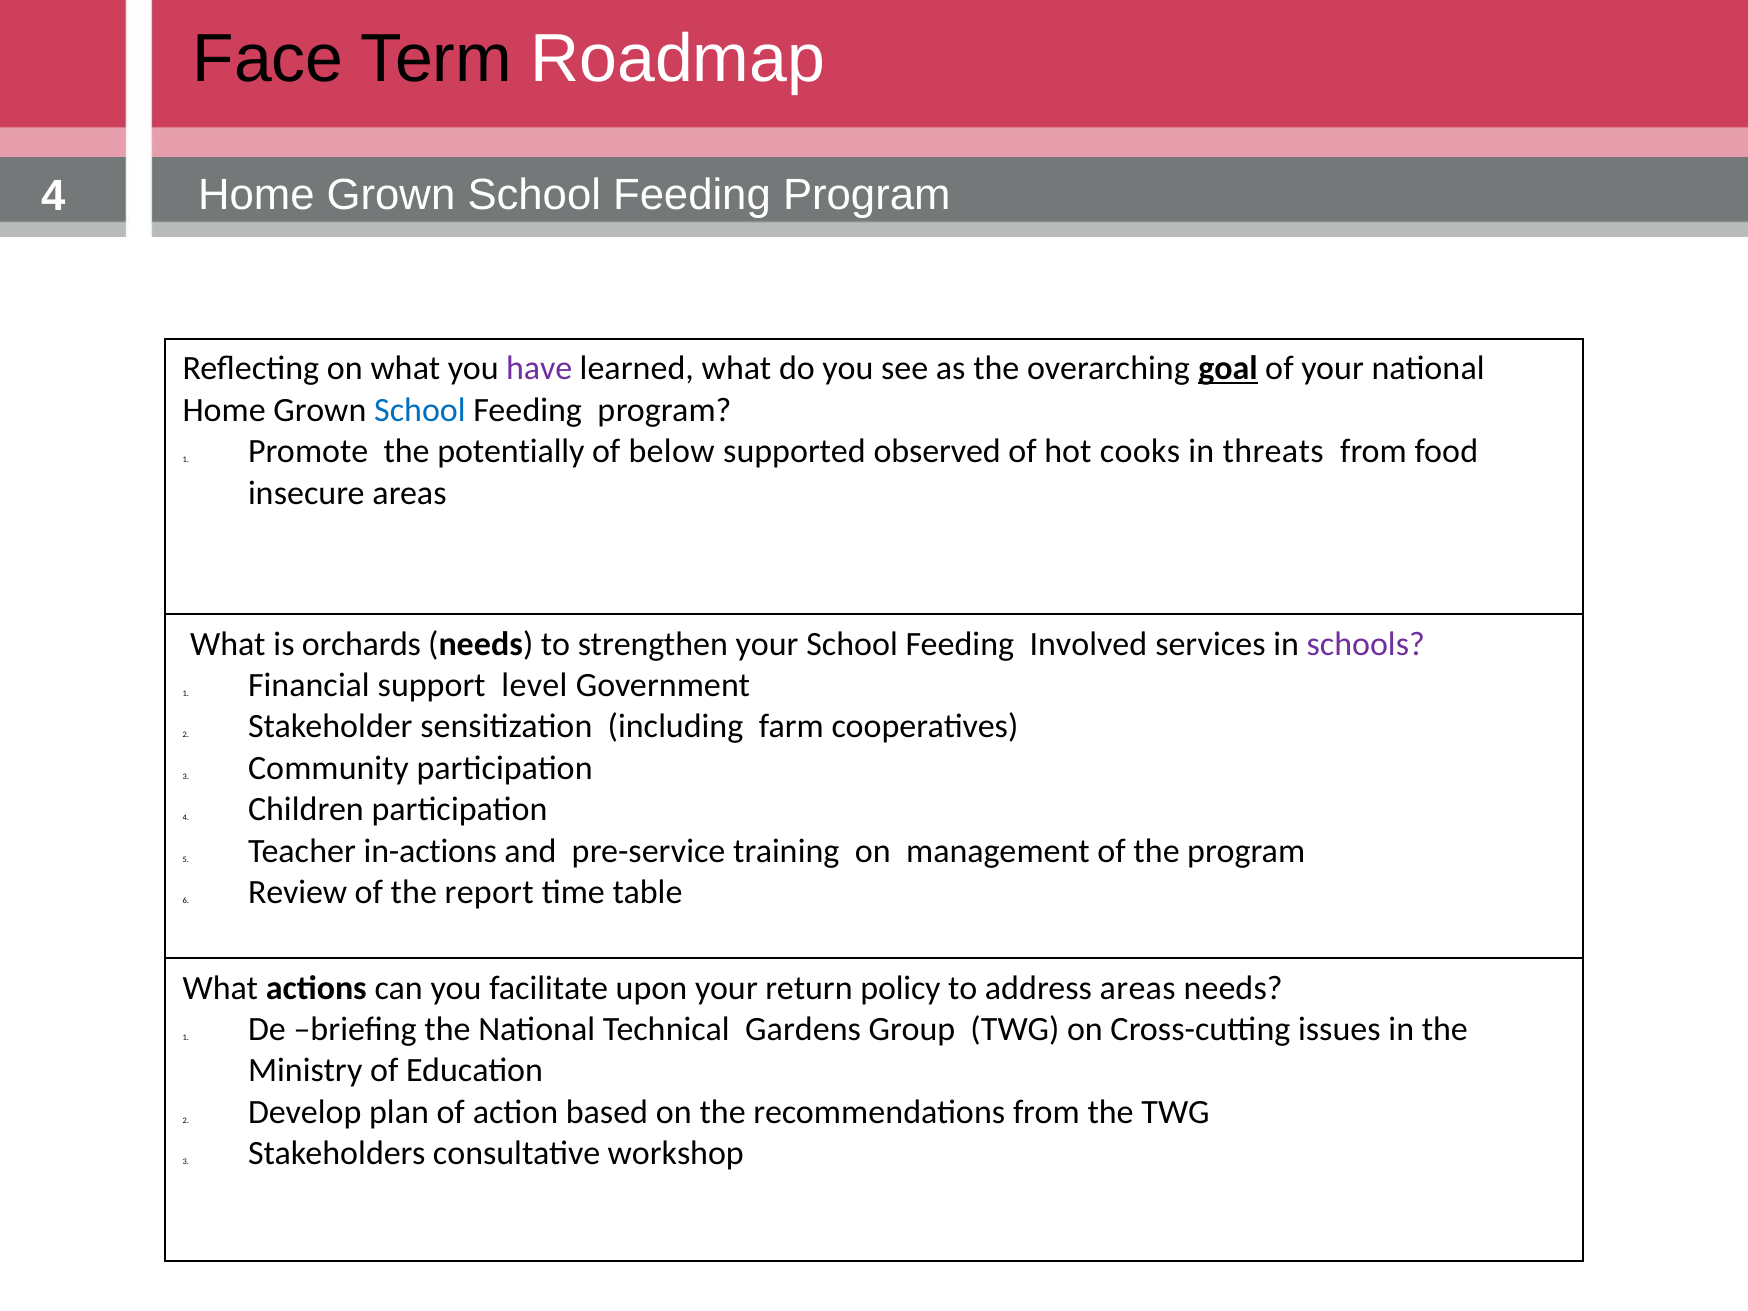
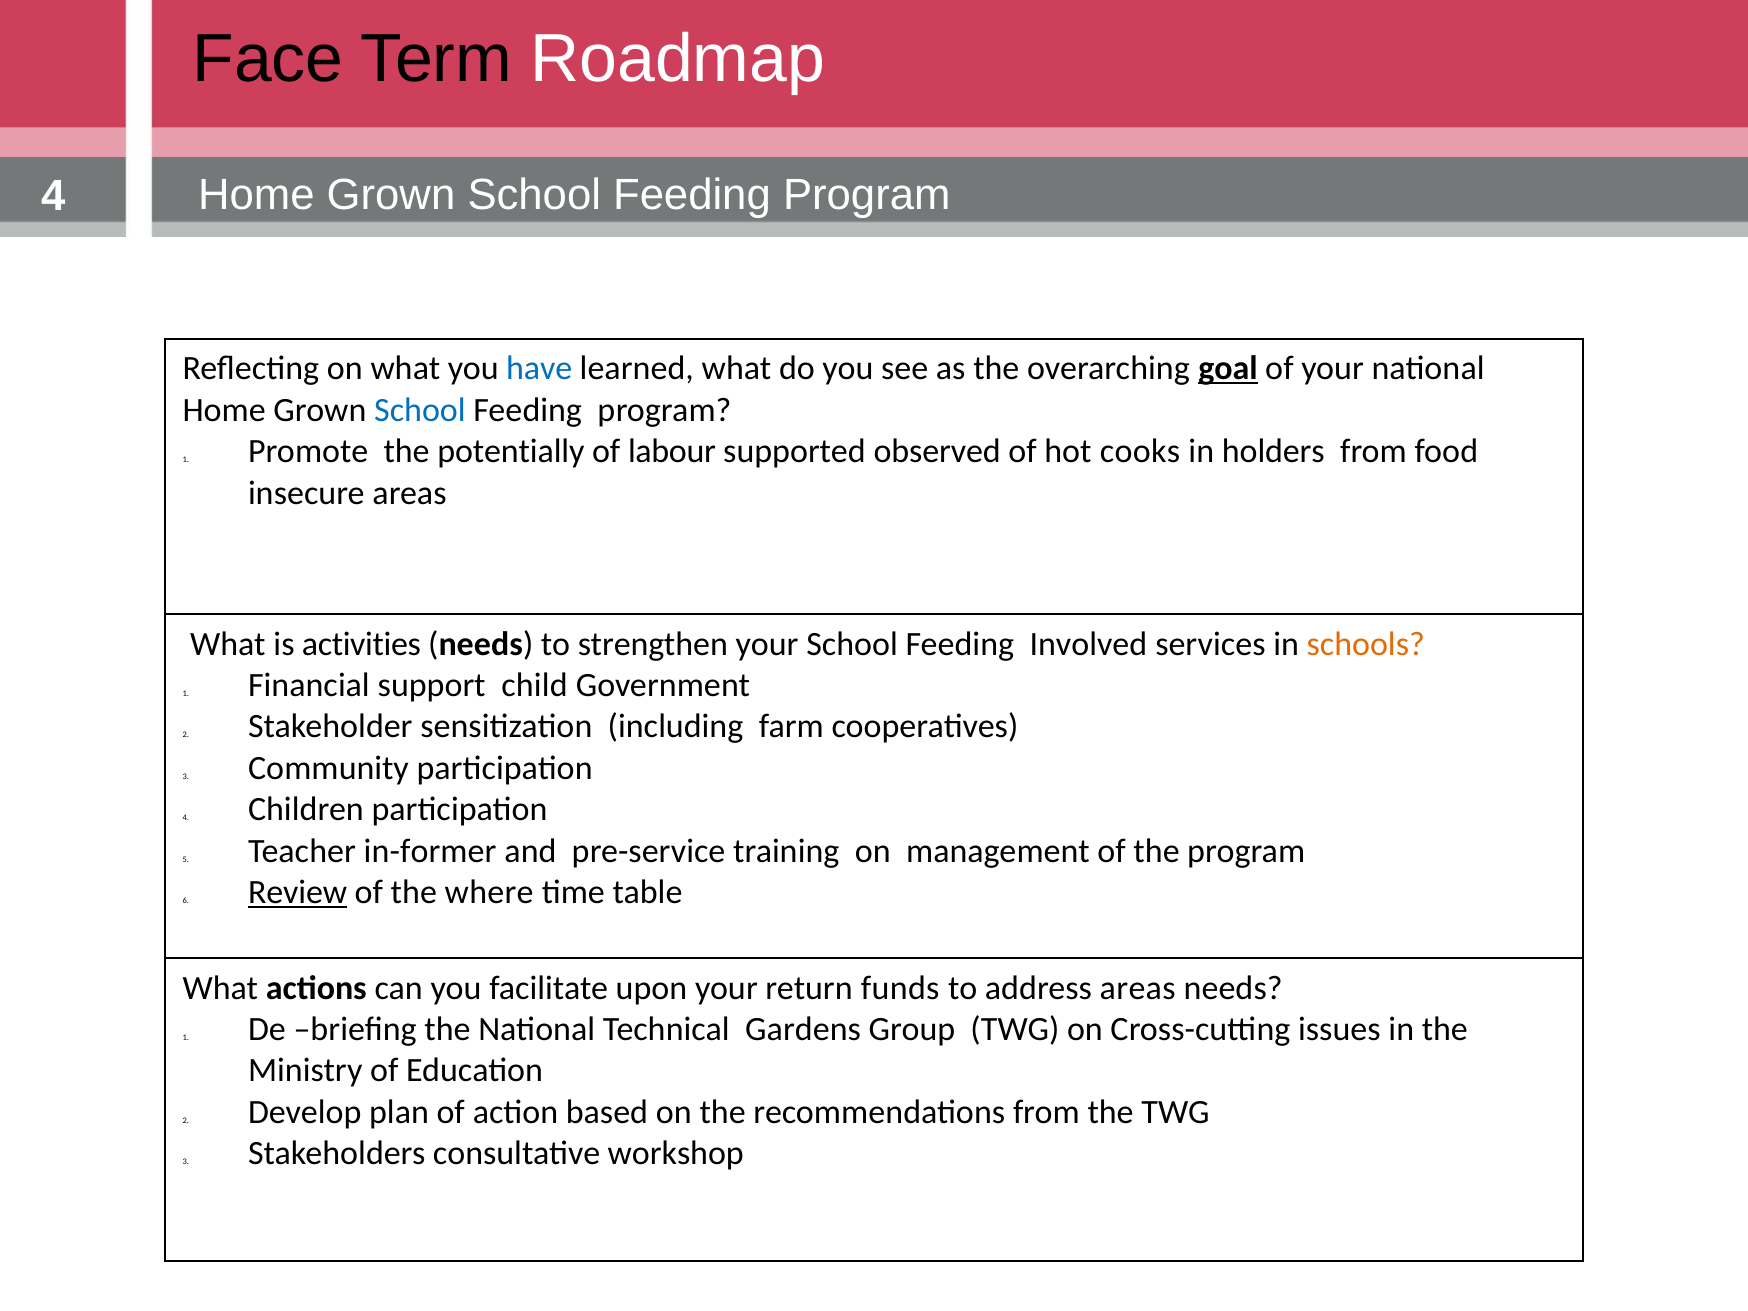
have colour: purple -> blue
below: below -> labour
threats: threats -> holders
orchards: orchards -> activities
schools colour: purple -> orange
level: level -> child
in-actions: in-actions -> in-former
Review underline: none -> present
report: report -> where
policy: policy -> funds
